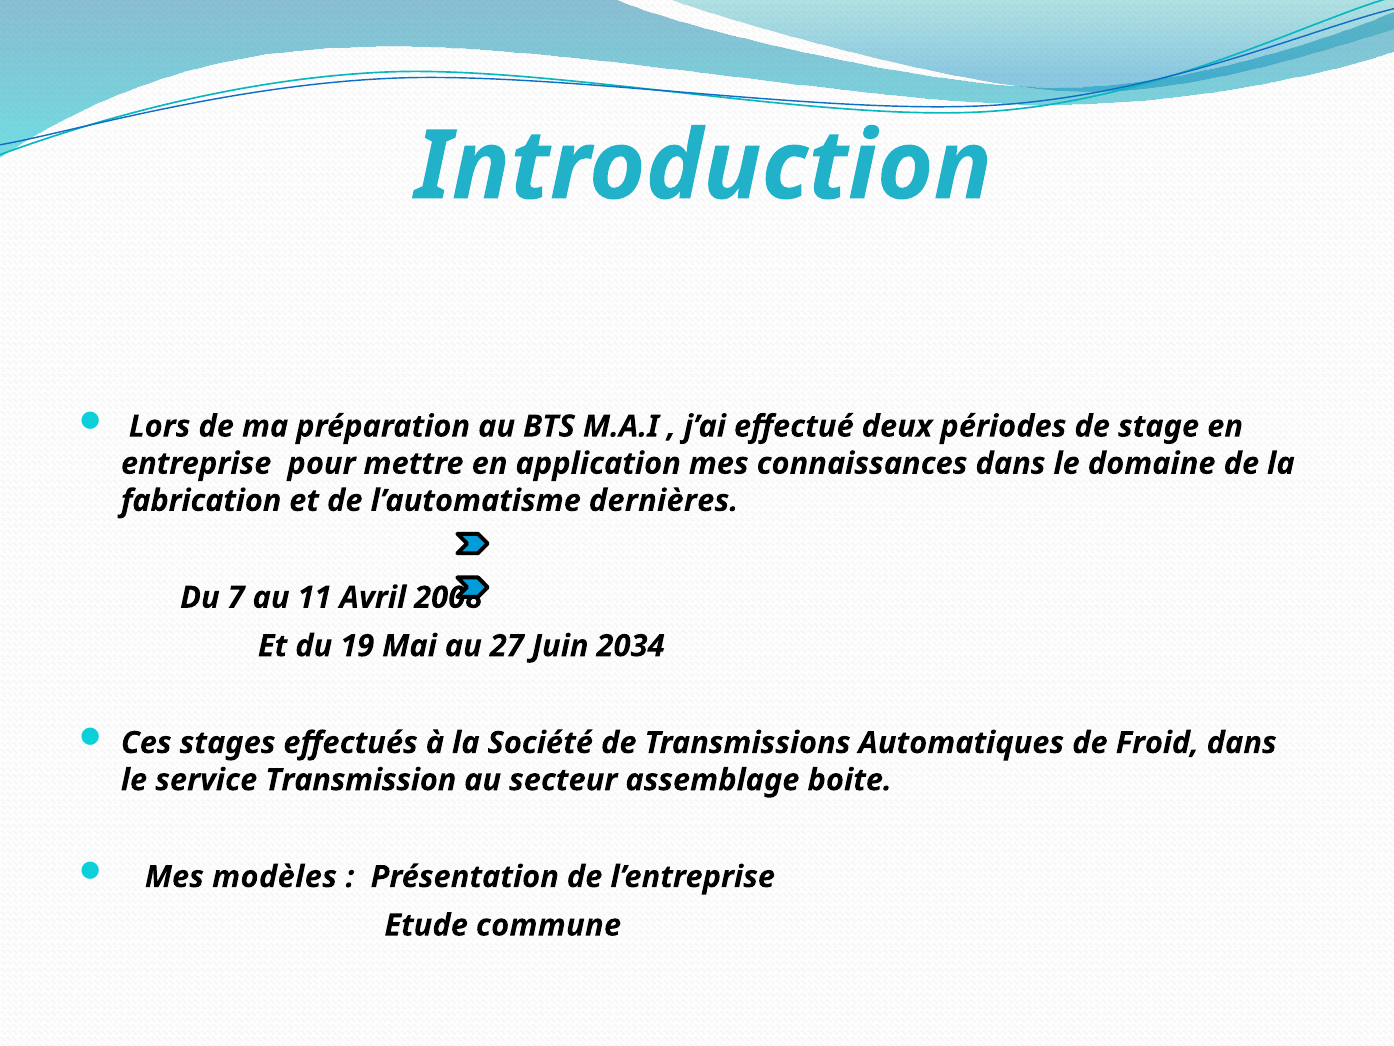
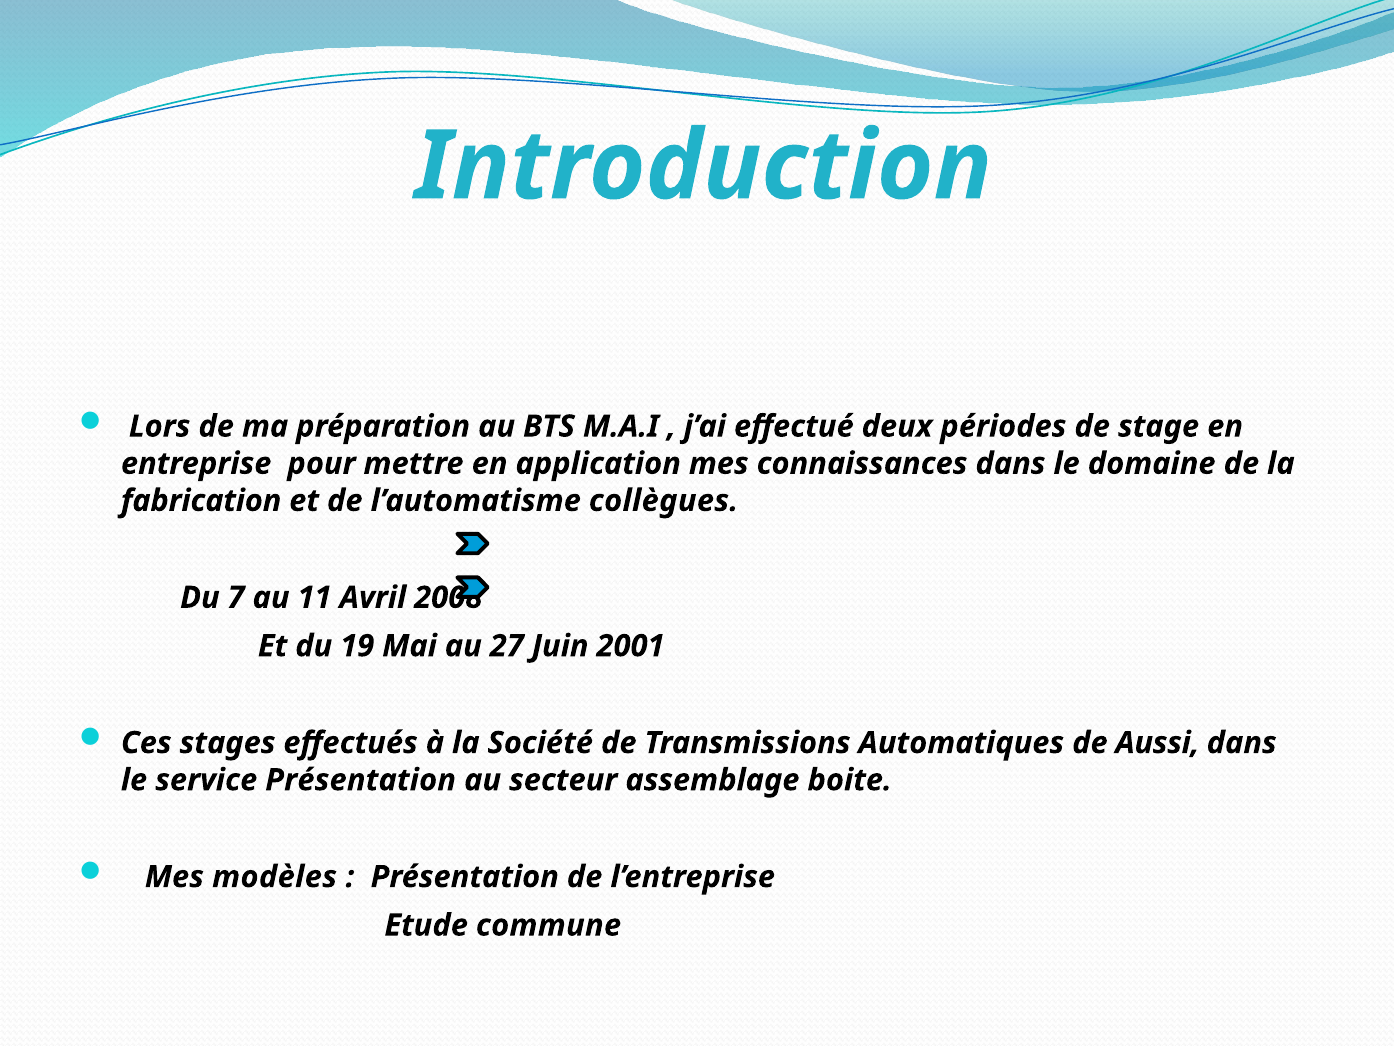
dernières: dernières -> collègues
2034: 2034 -> 2001
Froid: Froid -> Aussi
service Transmission: Transmission -> Présentation
